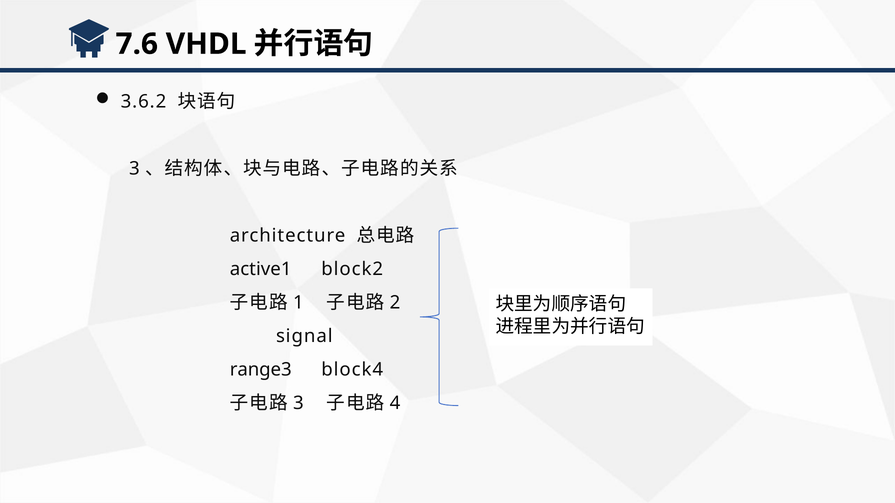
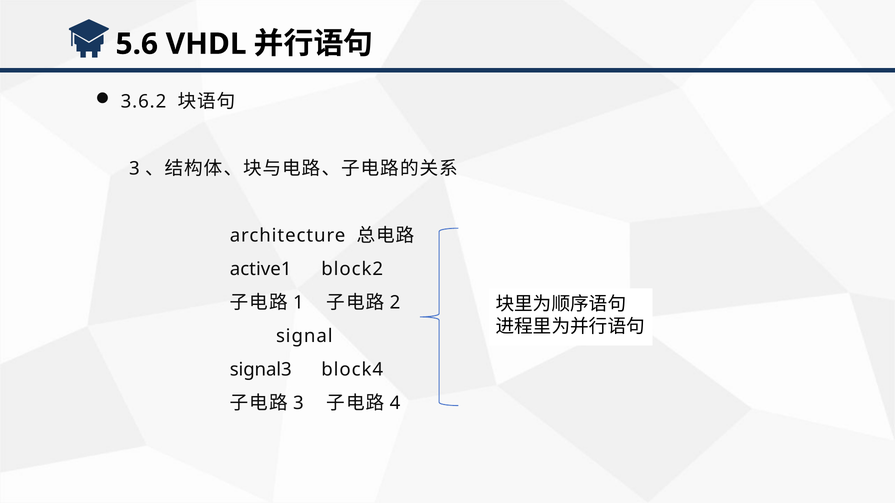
7.6: 7.6 -> 5.6
range3: range3 -> signal3
